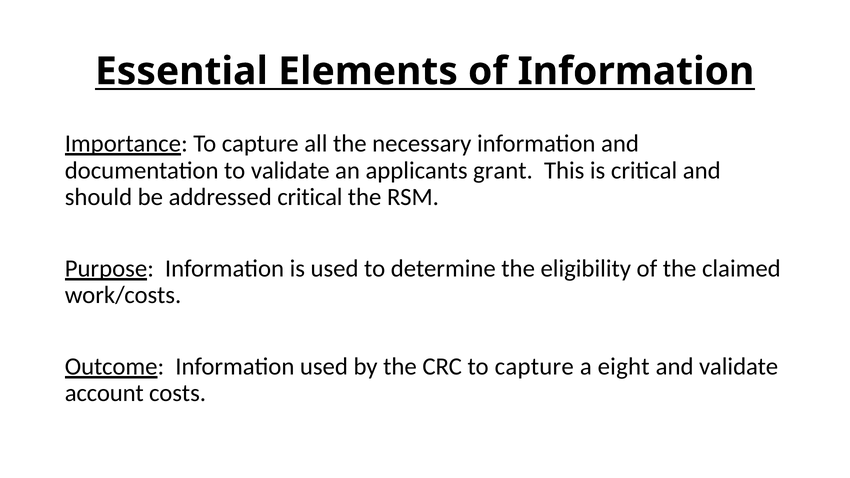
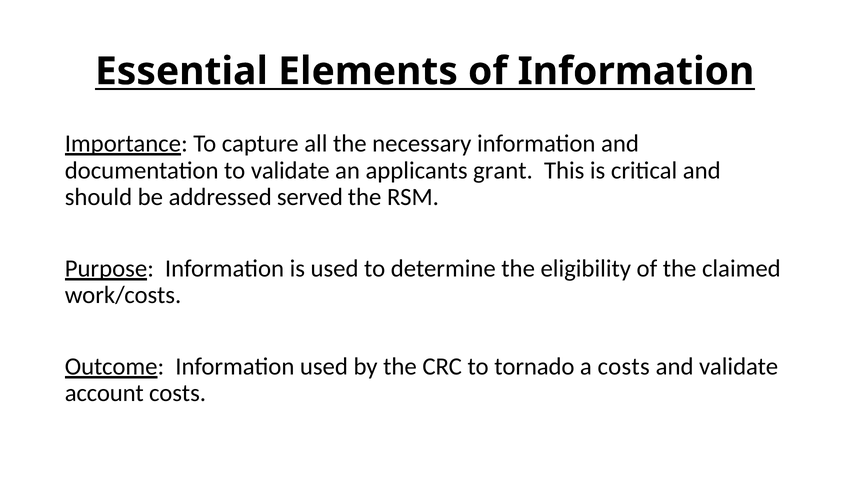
addressed critical: critical -> served
CRC to capture: capture -> tornado
a eight: eight -> costs
